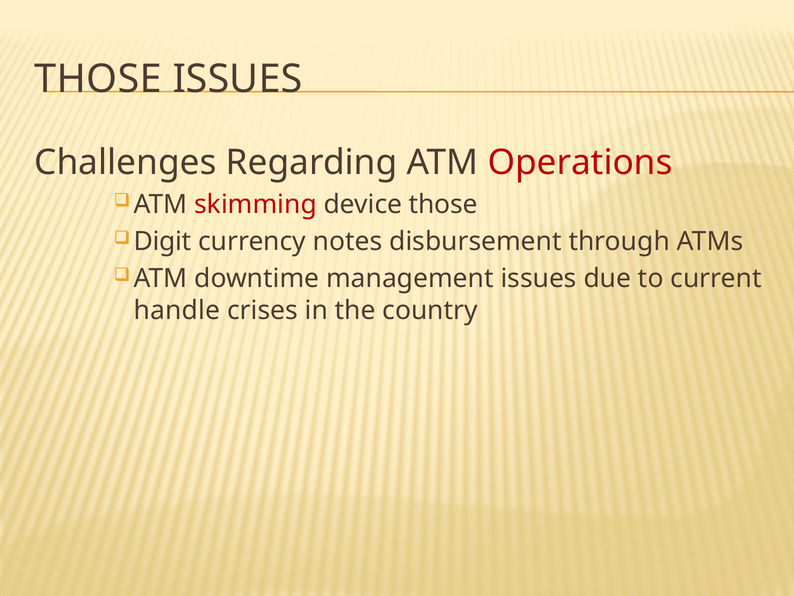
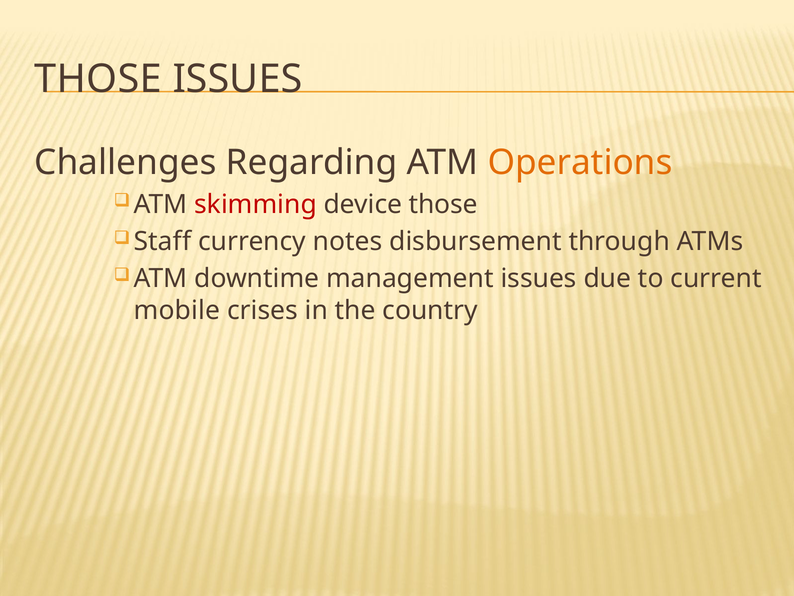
Operations colour: red -> orange
Digit: Digit -> Staff
handle: handle -> mobile
